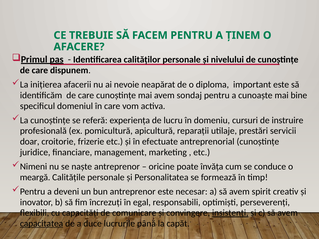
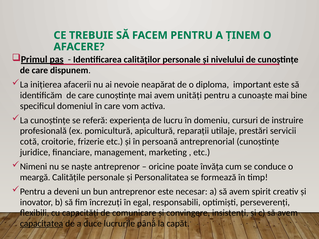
sondaj: sondaj -> unități
doar: doar -> cotă
efectuate: efectuate -> persoană
insistenți underline: present -> none
